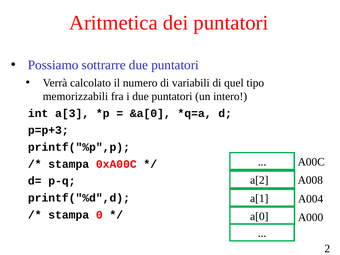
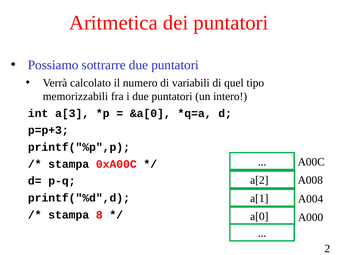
0: 0 -> 8
